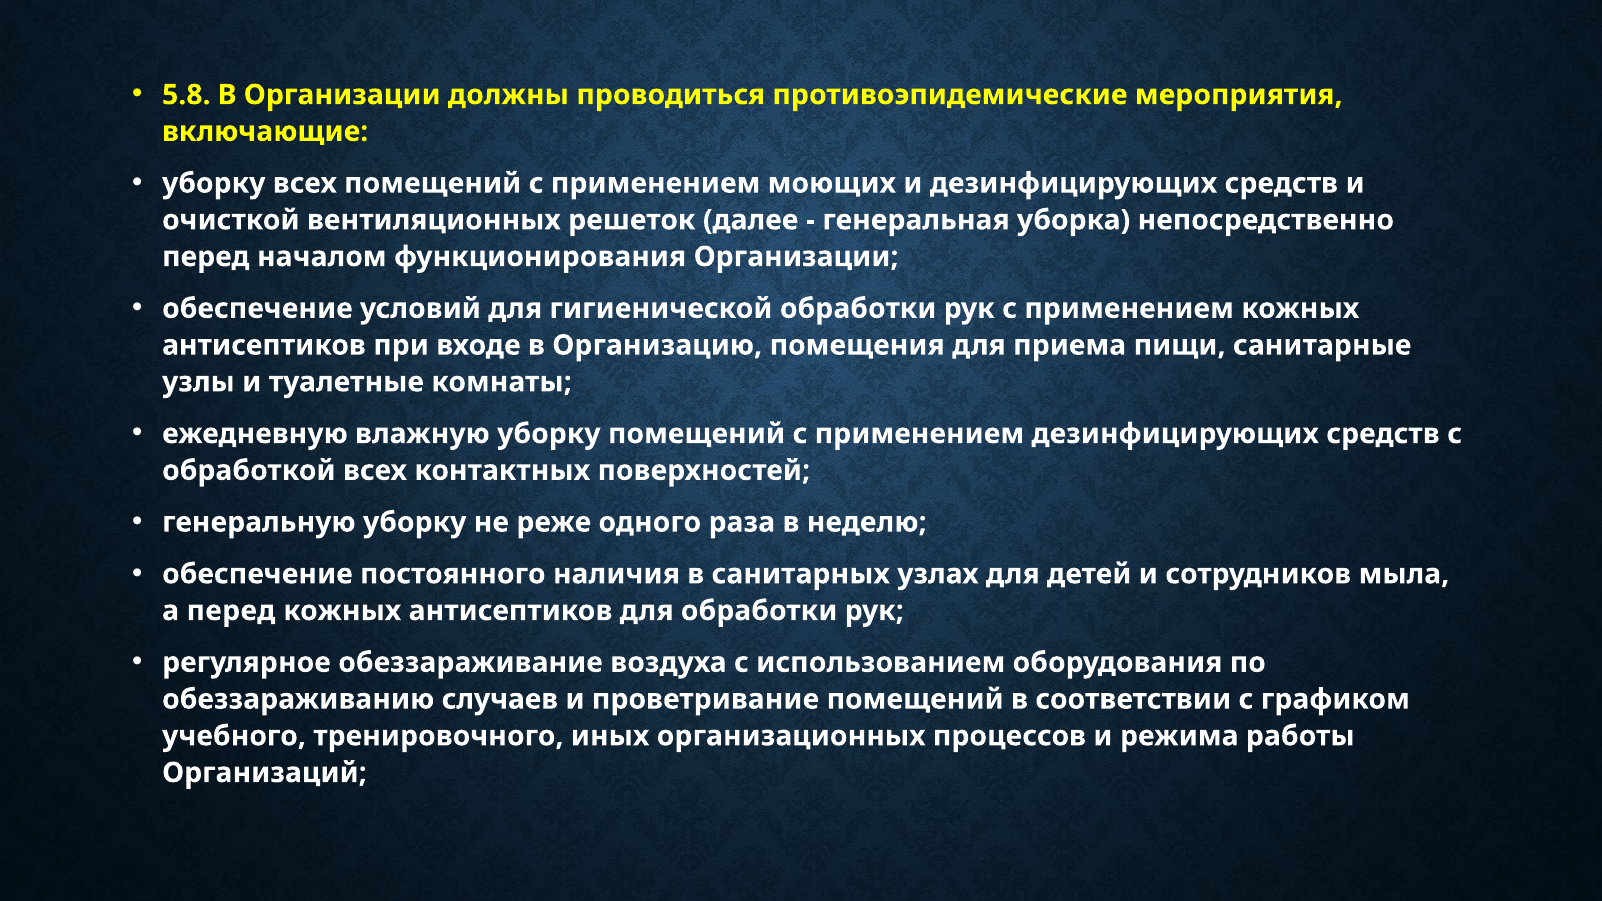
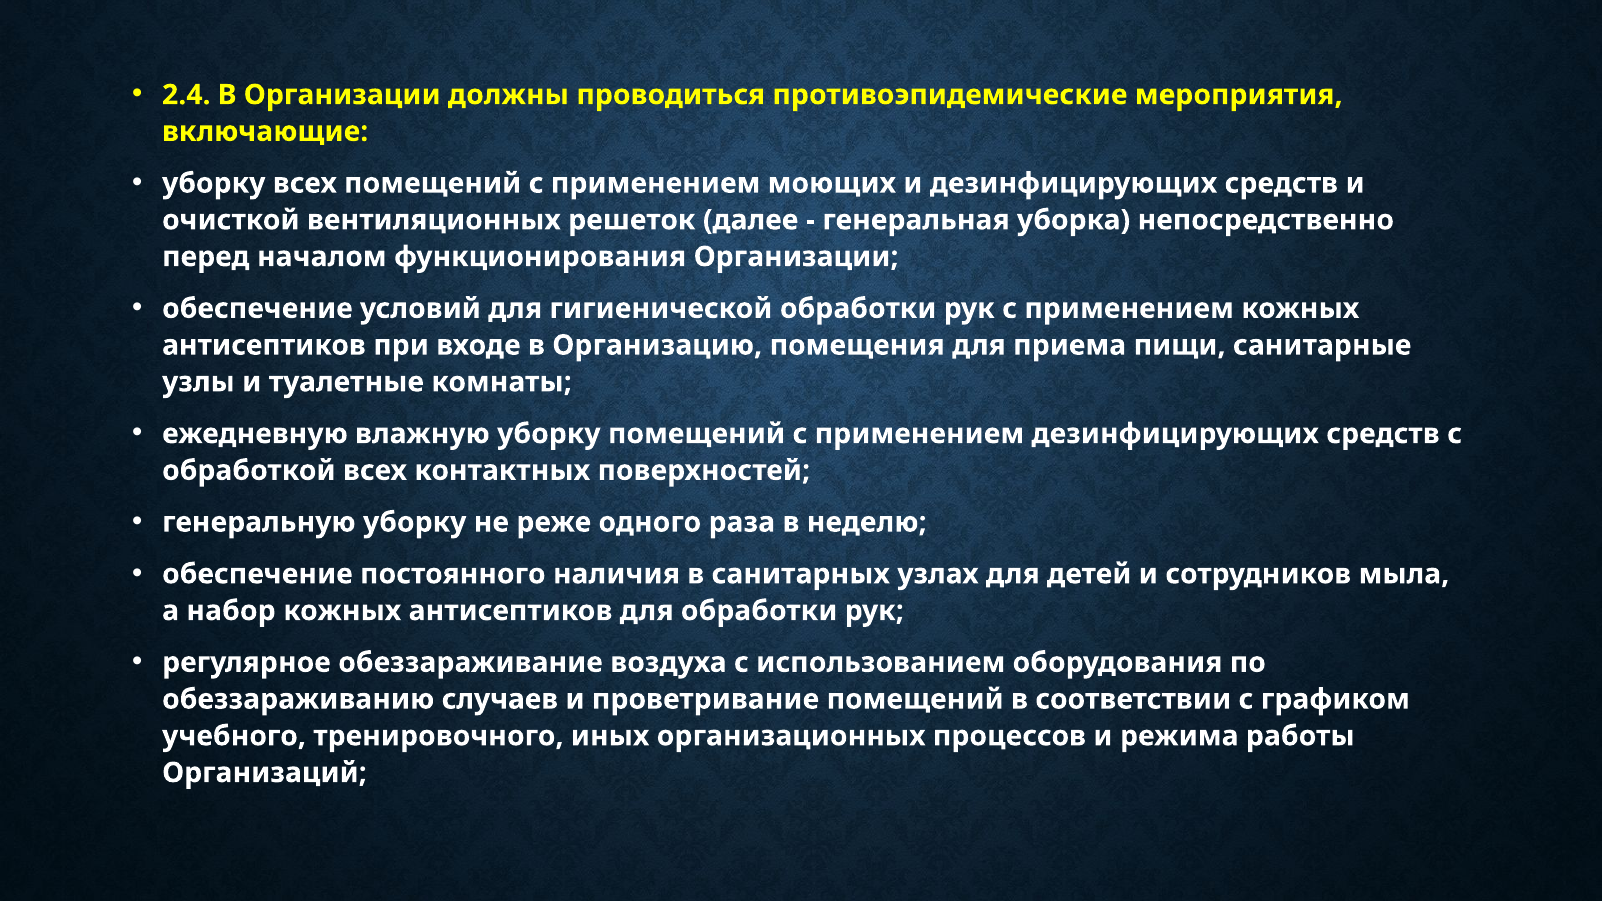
5.8: 5.8 -> 2.4
а перед: перед -> набор
